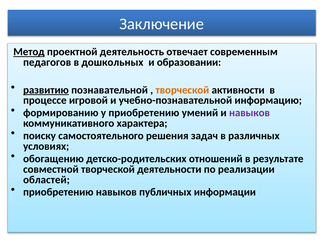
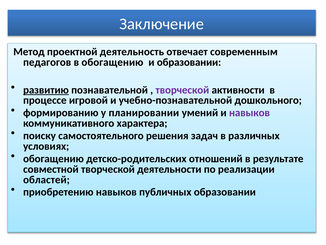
Метод underline: present -> none
в дошкольных: дошкольных -> обогащению
творческой at (182, 90) colour: orange -> purple
информацию: информацию -> дошкольного
у приобретению: приобретению -> планировании
публичных информации: информации -> образовании
